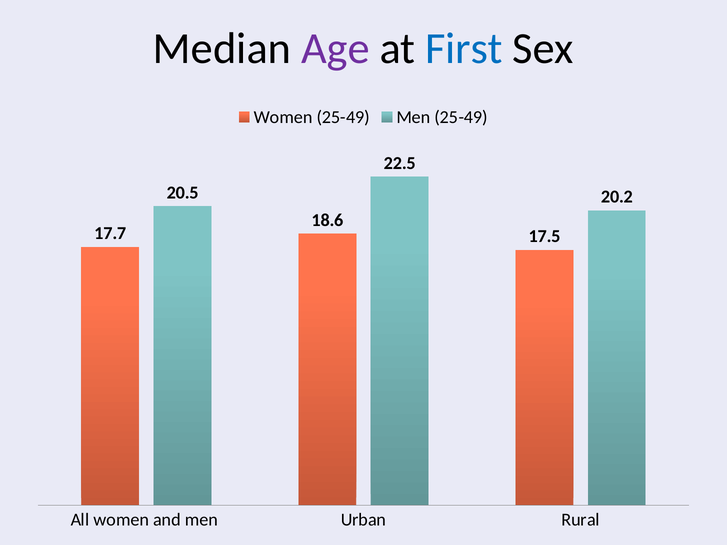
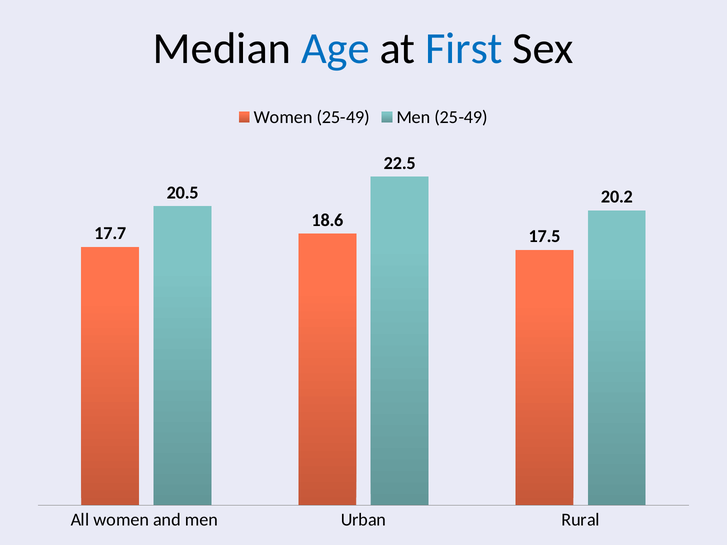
Age colour: purple -> blue
